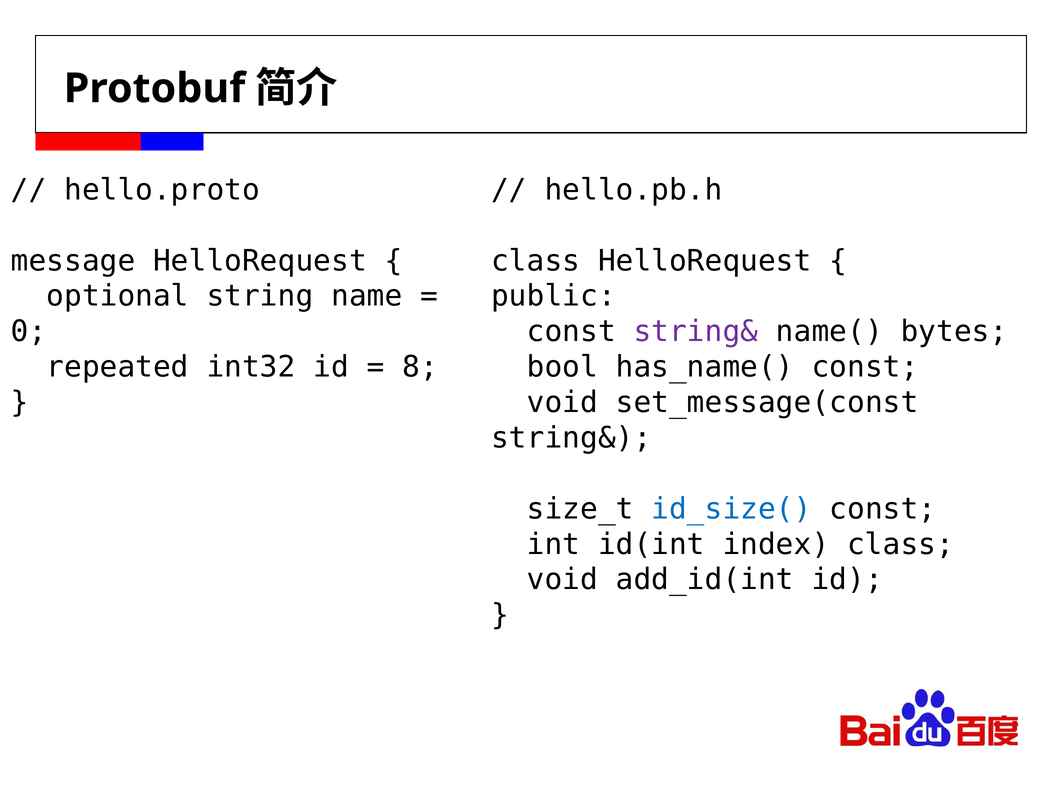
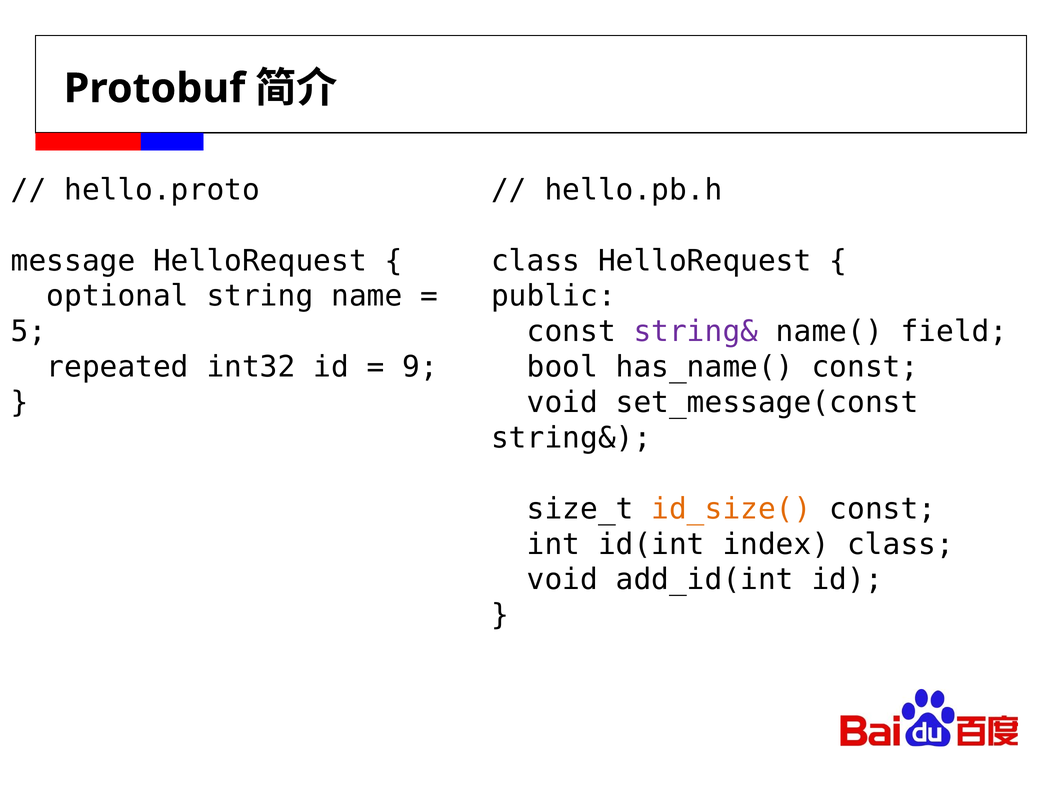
0: 0 -> 5
bytes: bytes -> field
8: 8 -> 9
id_size( colour: blue -> orange
